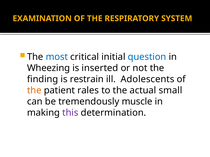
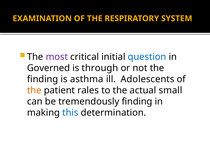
most colour: blue -> purple
Wheezing: Wheezing -> Governed
inserted: inserted -> through
restrain: restrain -> asthma
tremendously muscle: muscle -> finding
this colour: purple -> blue
